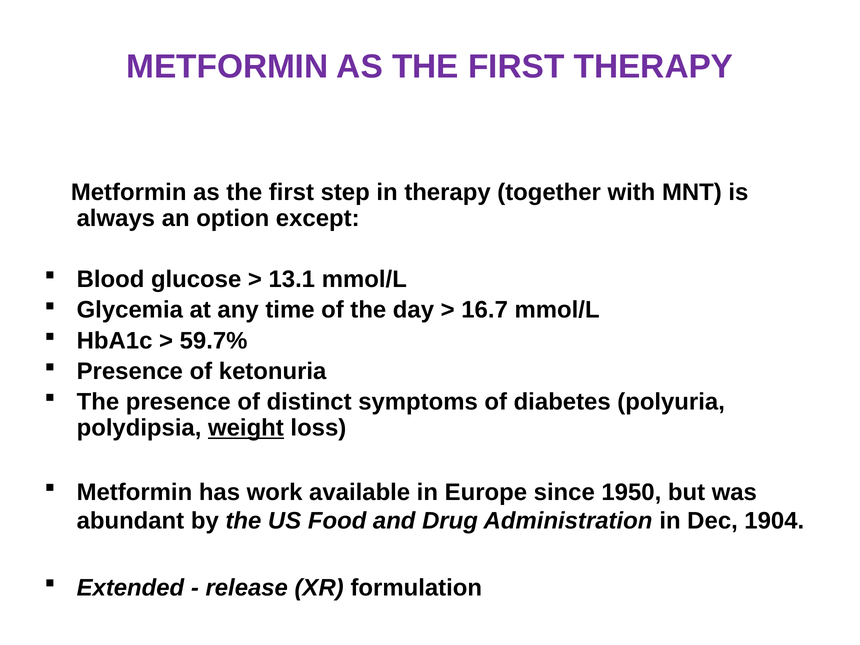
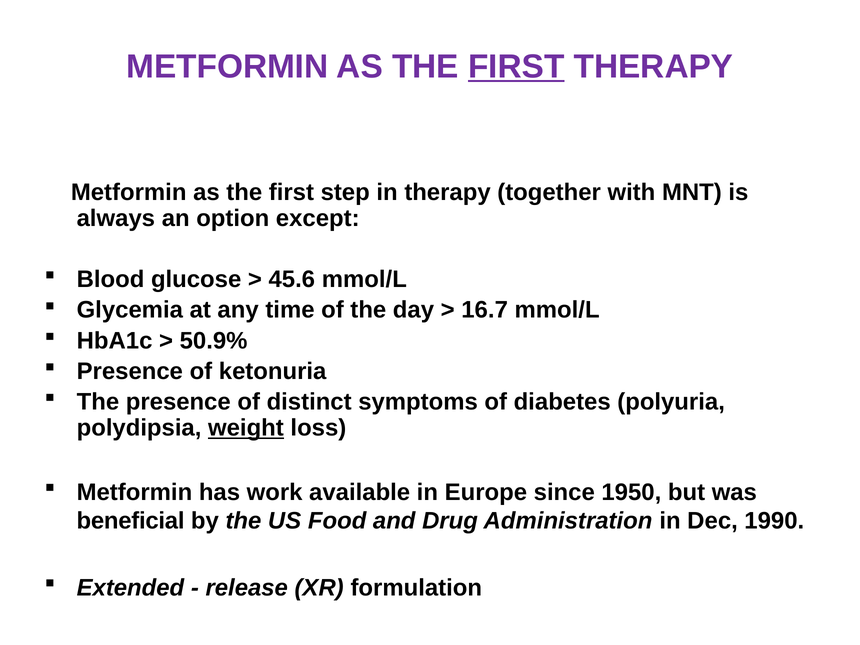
FIRST at (516, 67) underline: none -> present
13.1: 13.1 -> 45.6
59.7%: 59.7% -> 50.9%
abundant: abundant -> beneficial
1904: 1904 -> 1990
